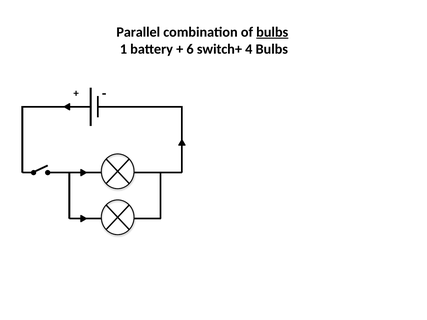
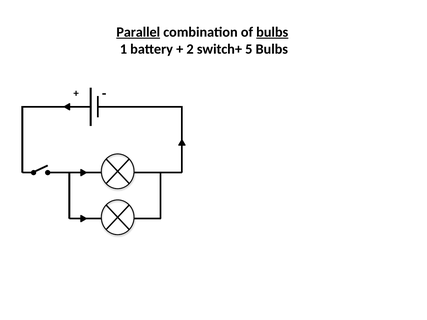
Parallel underline: none -> present
6: 6 -> 2
4: 4 -> 5
